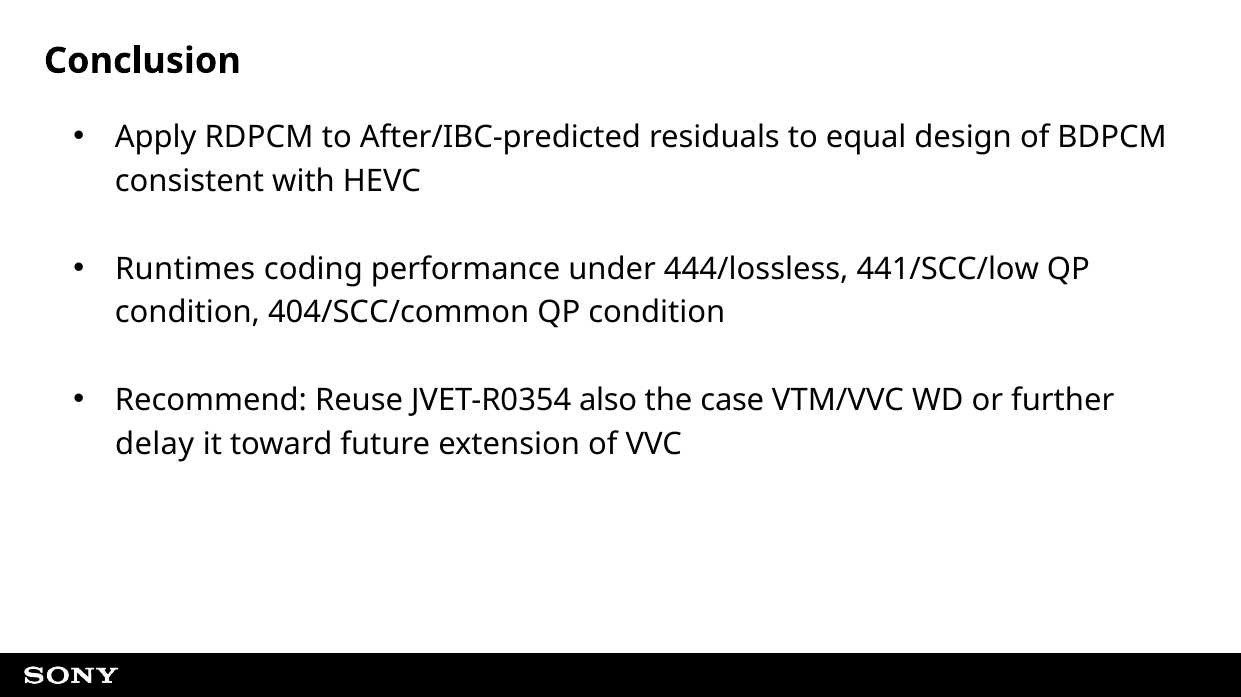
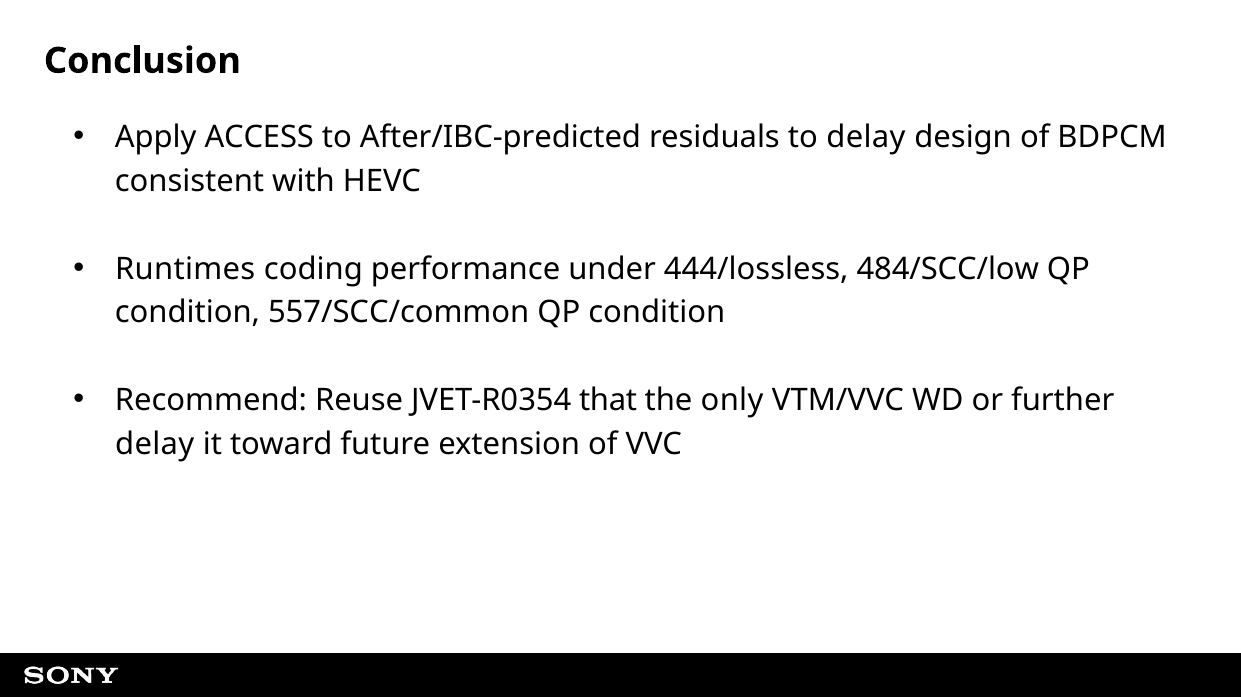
RDPCM: RDPCM -> ACCESS
to equal: equal -> delay
441/SCC/low: 441/SCC/low -> 484/SCC/low
404/SCC/common: 404/SCC/common -> 557/SCC/common
also: also -> that
case: case -> only
